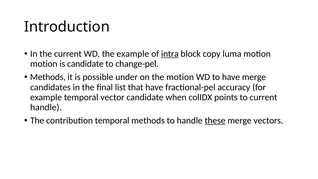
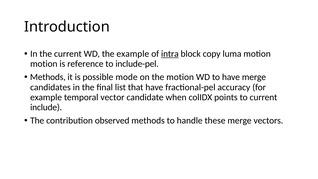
is candidate: candidate -> reference
change-pel: change-pel -> include-pel
under: under -> mode
handle at (46, 107): handle -> include
contribution temporal: temporal -> observed
these underline: present -> none
